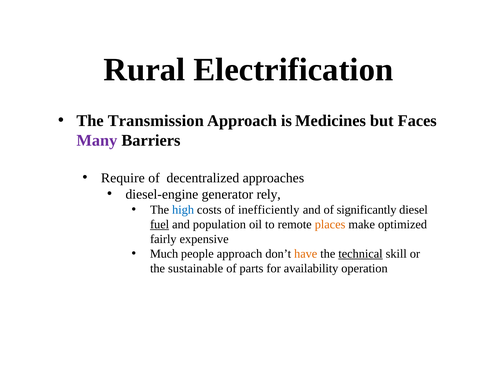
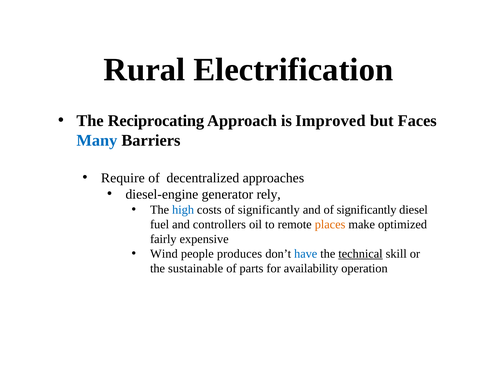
Transmission: Transmission -> Reciprocating
Medicines: Medicines -> Improved
Many colour: purple -> blue
costs of inefficiently: inefficiently -> significantly
fuel underline: present -> none
population: population -> controllers
Much: Much -> Wind
people approach: approach -> produces
have colour: orange -> blue
